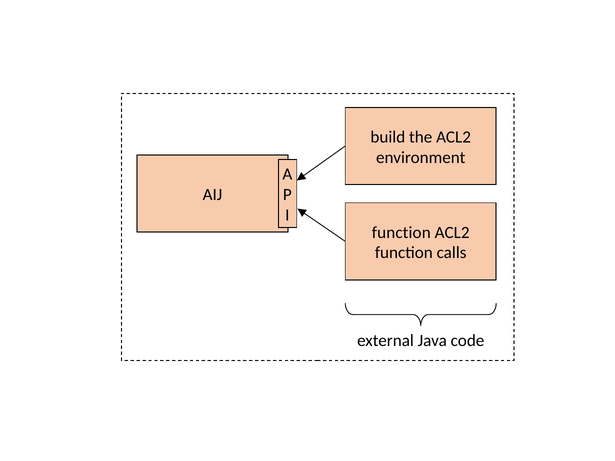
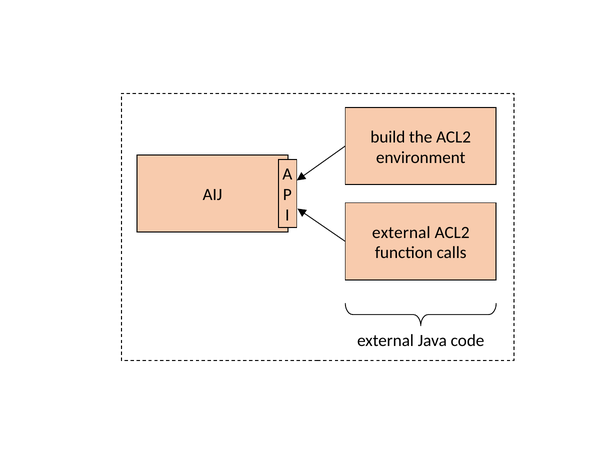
function at (401, 232): function -> external
